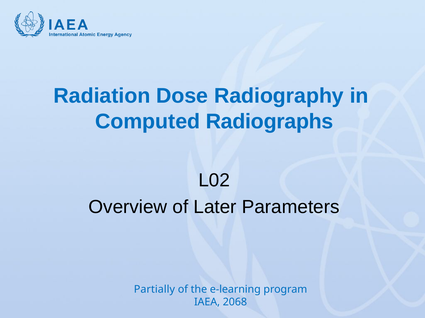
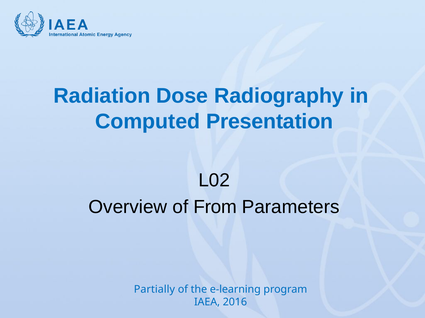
Radiographs: Radiographs -> Presentation
Later: Later -> From
2068: 2068 -> 2016
